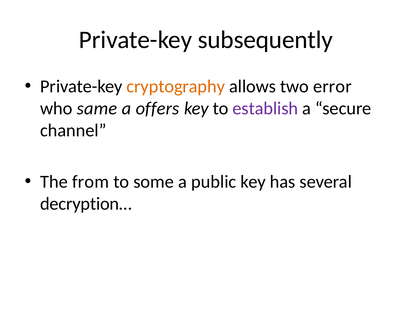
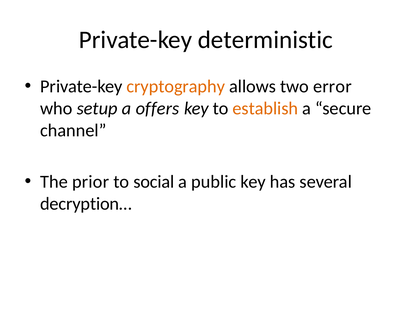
subsequently: subsequently -> deterministic
same: same -> setup
establish colour: purple -> orange
from: from -> prior
some: some -> social
